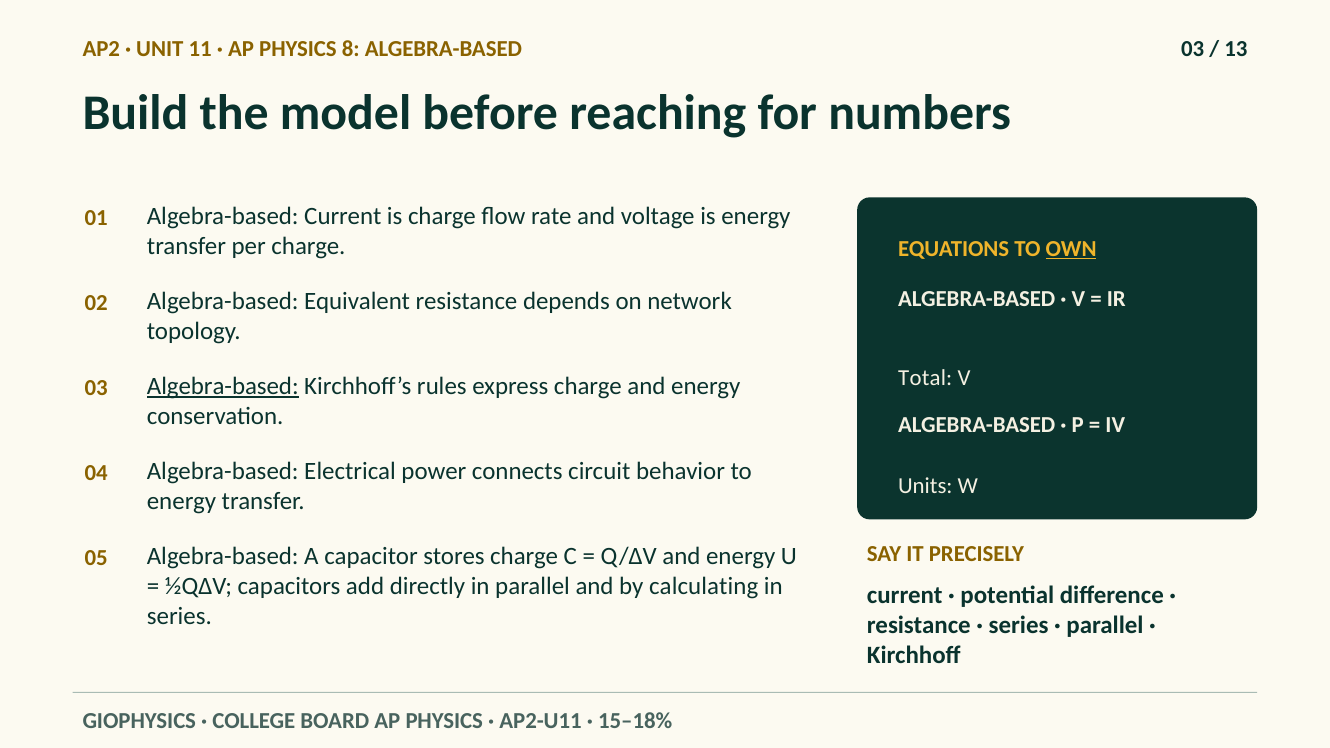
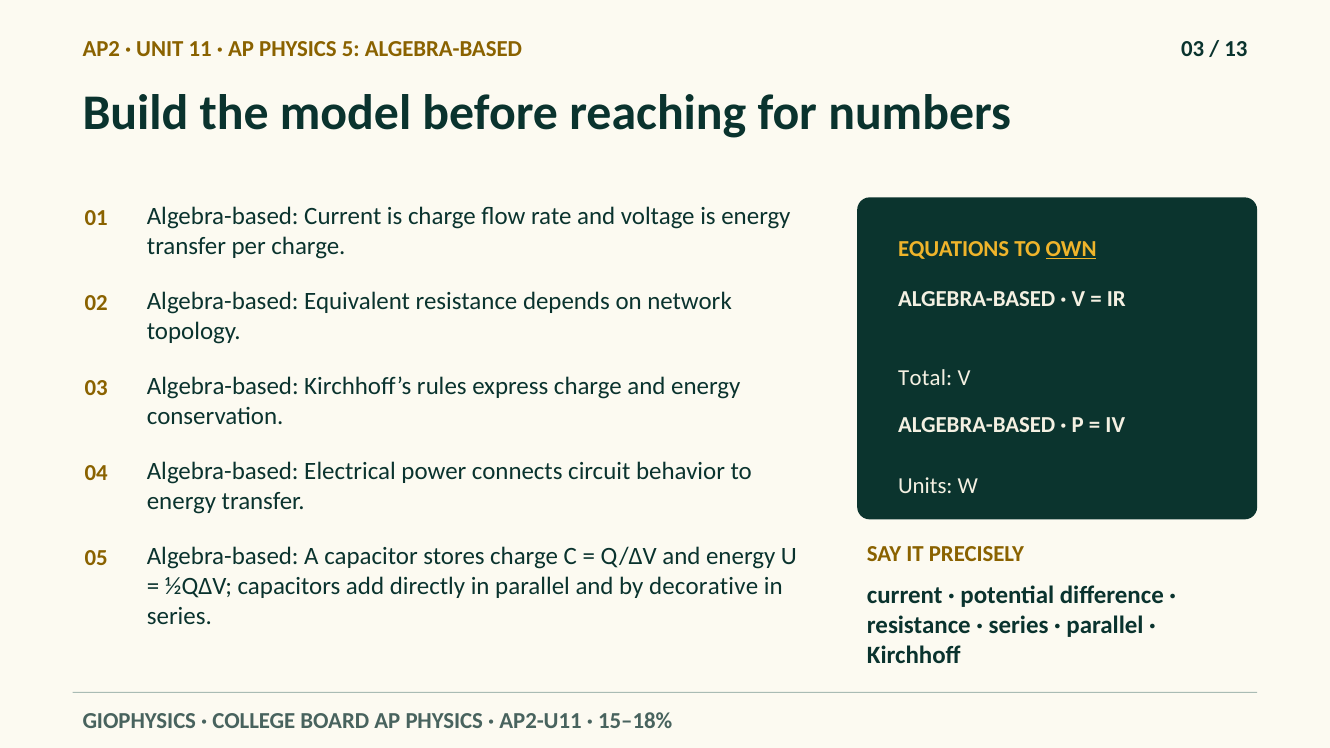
8: 8 -> 5
Algebra-based at (223, 386) underline: present -> none
calculating: calculating -> decorative
